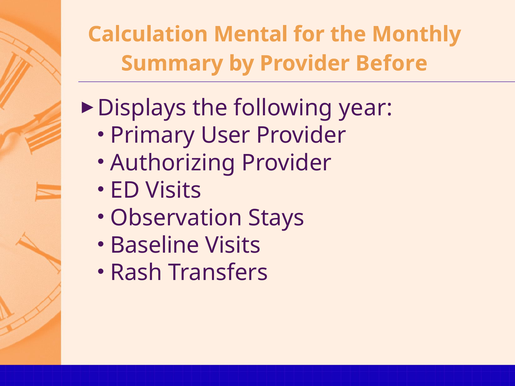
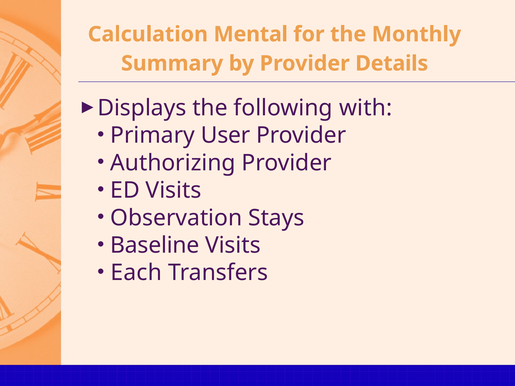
Before: Before -> Details
year: year -> with
Rash: Rash -> Each
